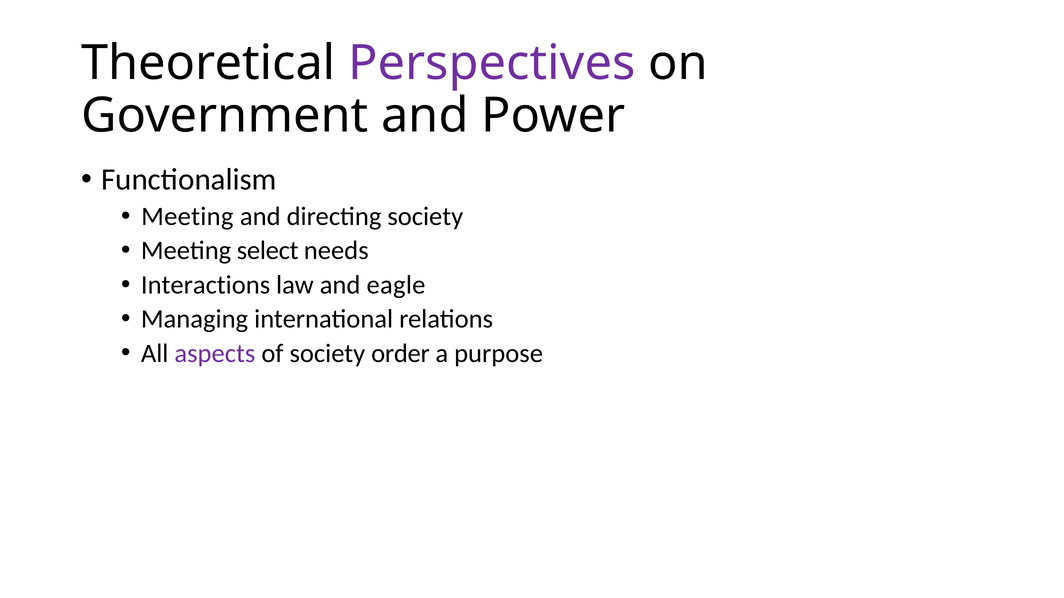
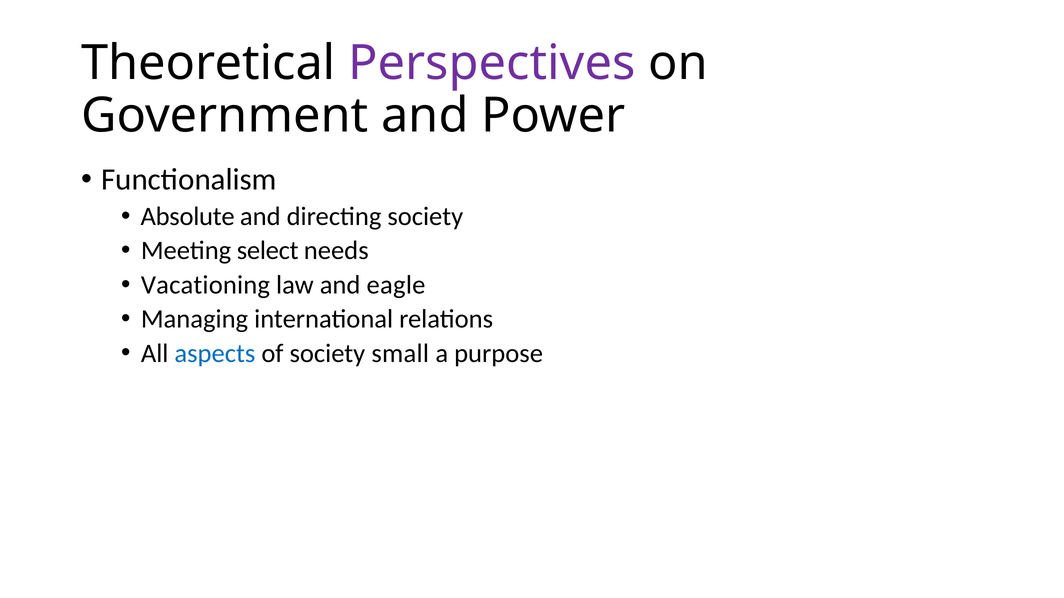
Meeting at (187, 217): Meeting -> Absolute
Interactions: Interactions -> Vacationing
aspects colour: purple -> blue
order: order -> small
